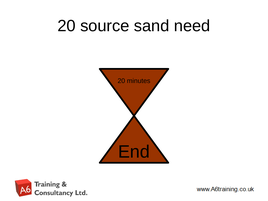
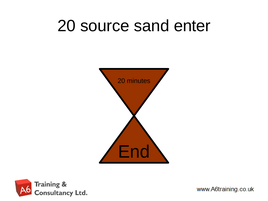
need: need -> enter
